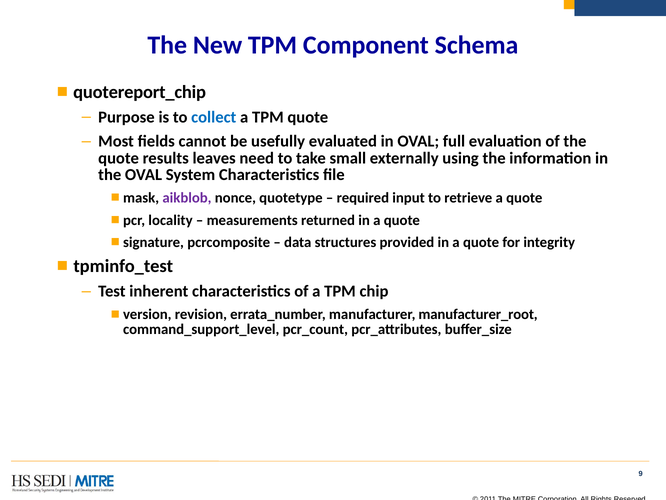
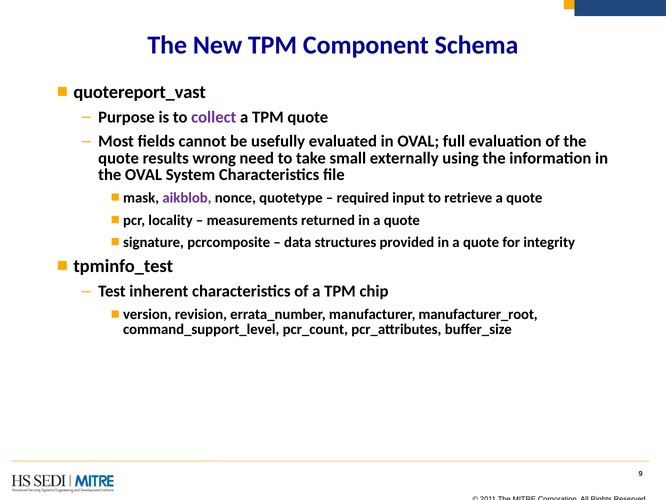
quotereport_chip: quotereport_chip -> quotereport_vast
collect colour: blue -> purple
leaves: leaves -> wrong
